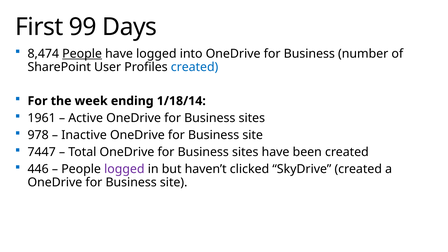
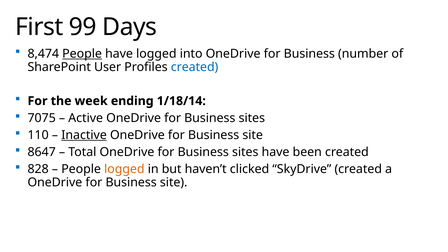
1961: 1961 -> 7075
978: 978 -> 110
Inactive underline: none -> present
7447: 7447 -> 8647
446: 446 -> 828
logged at (124, 169) colour: purple -> orange
